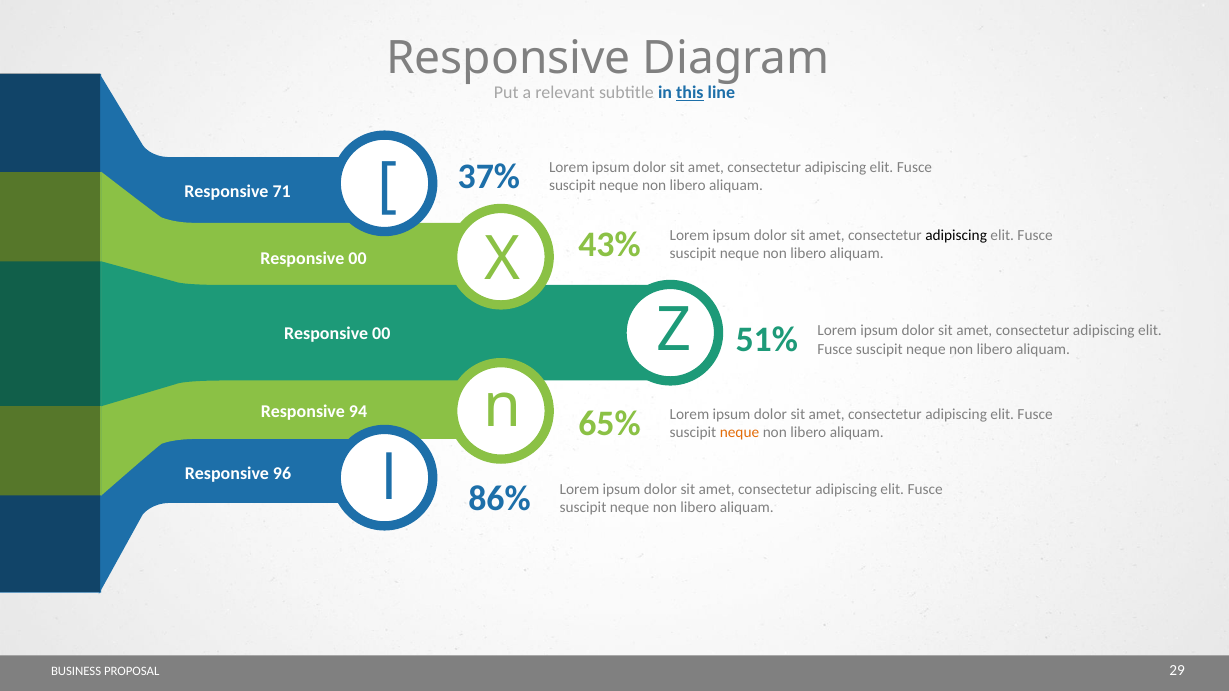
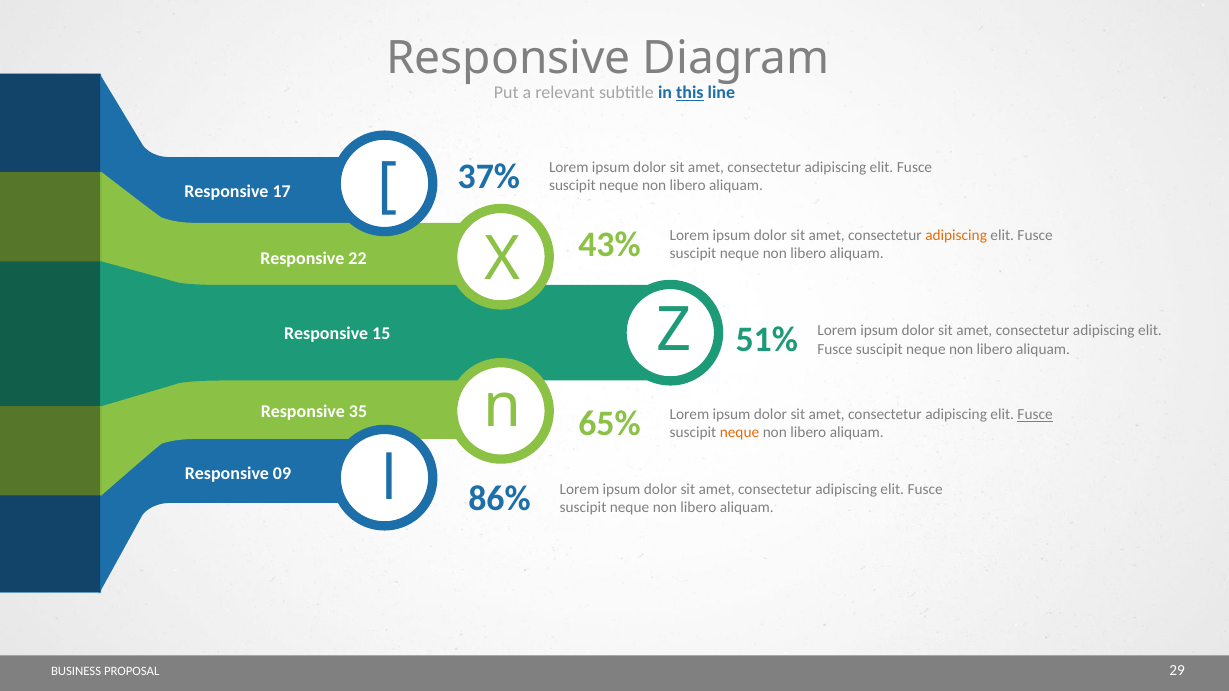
71: 71 -> 17
adipiscing at (956, 236) colour: black -> orange
00 at (358, 259): 00 -> 22
00 at (381, 334): 00 -> 15
94: 94 -> 35
Fusce at (1035, 415) underline: none -> present
96: 96 -> 09
